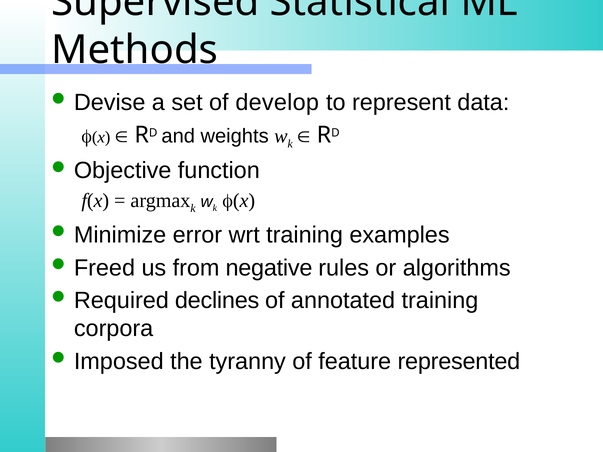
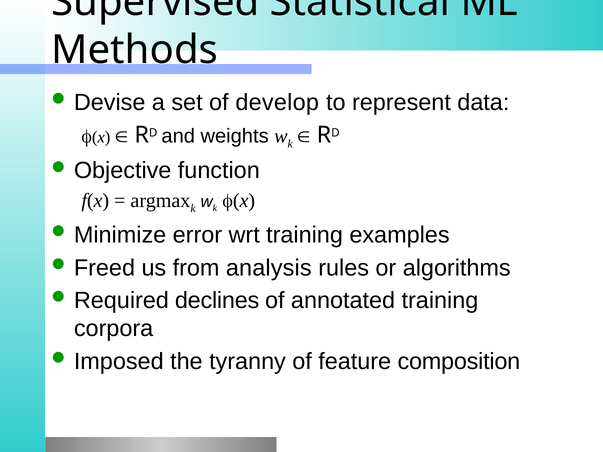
negative: negative -> analysis
represented: represented -> composition
